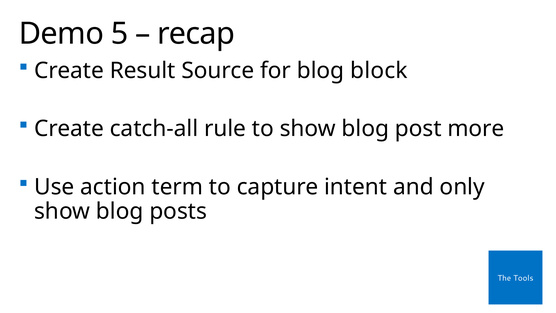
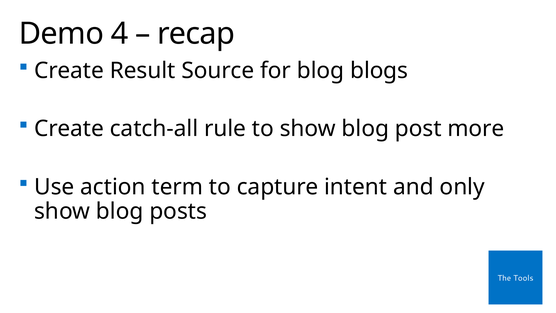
5: 5 -> 4
block: block -> blogs
